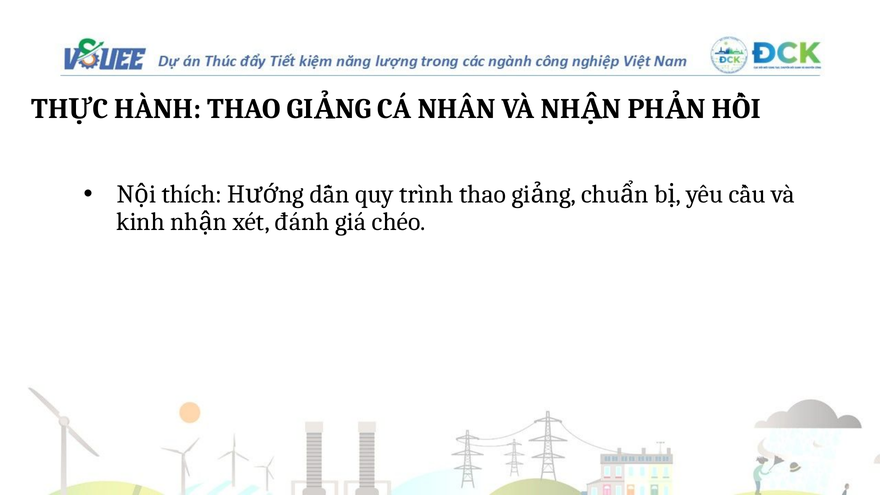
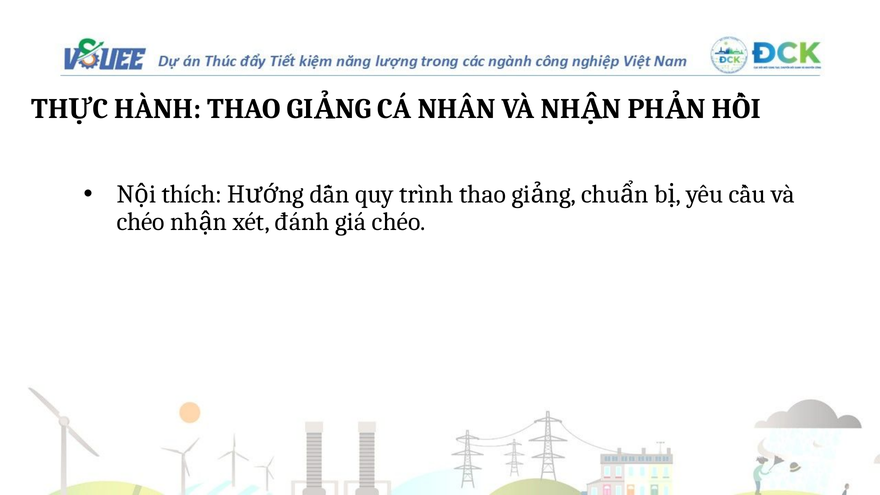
kinh at (141, 222): kinh -> chéo
